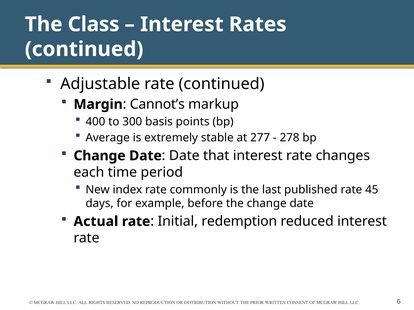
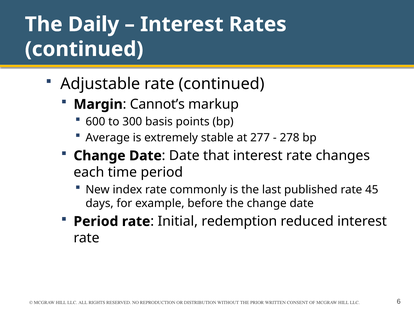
Class: Class -> Daily
400: 400 -> 600
Actual at (96, 222): Actual -> Period
